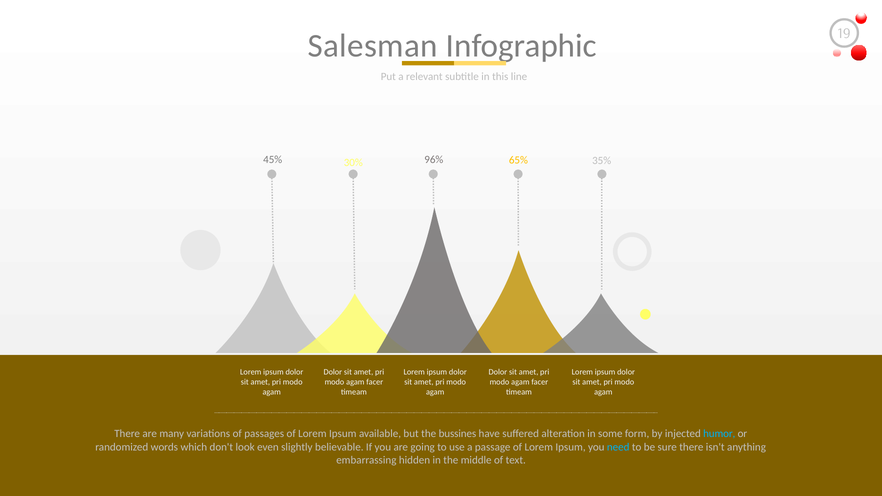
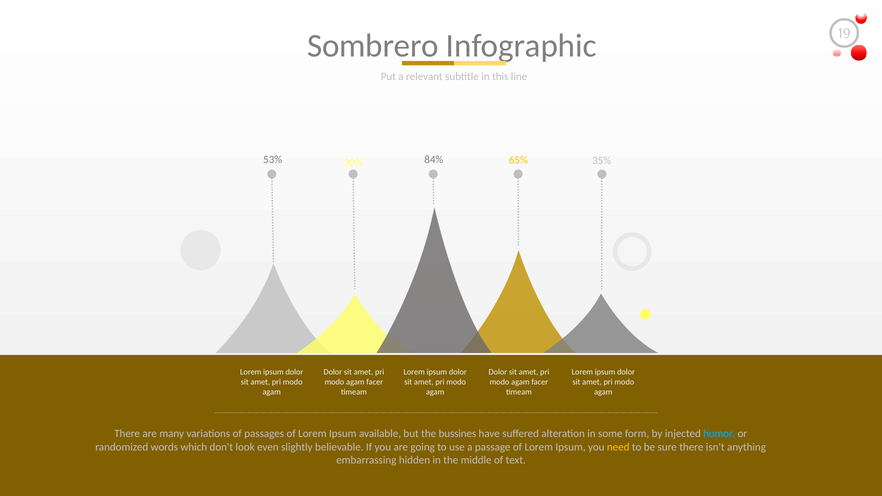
Salesman: Salesman -> Sombrero
96%: 96% -> 84%
45%: 45% -> 53%
need colour: light blue -> yellow
